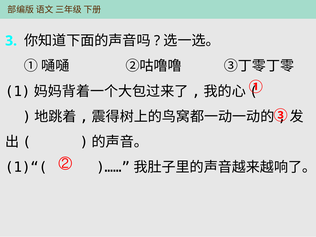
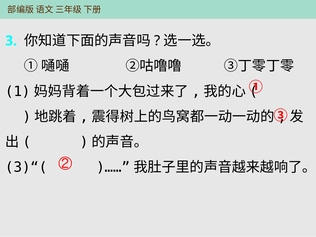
1)“(: 1)“( -> 3)“(
